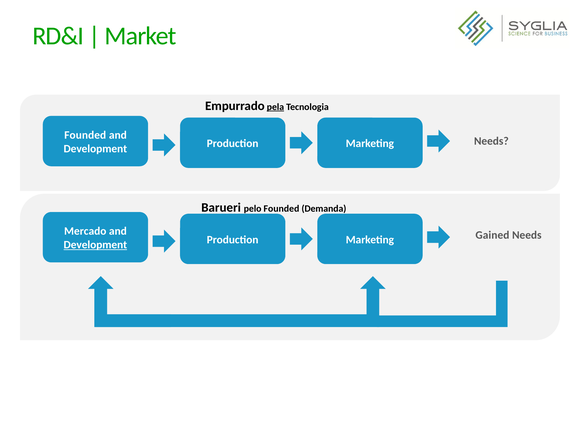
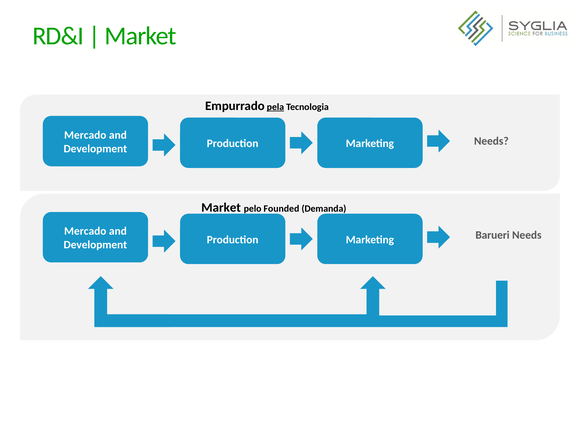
Founded at (85, 135): Founded -> Mercado
Barueri at (221, 208): Barueri -> Market
Development at (95, 245) underline: present -> none
Gained: Gained -> Barueri
